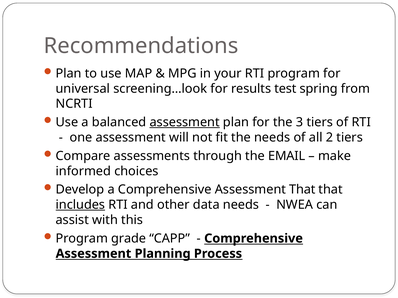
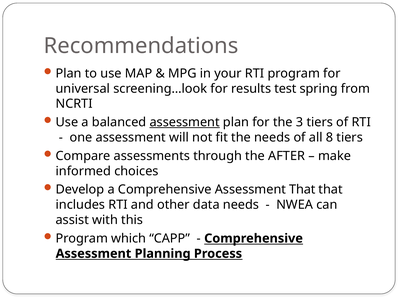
2: 2 -> 8
EMAIL: EMAIL -> AFTER
includes underline: present -> none
grade: grade -> which
